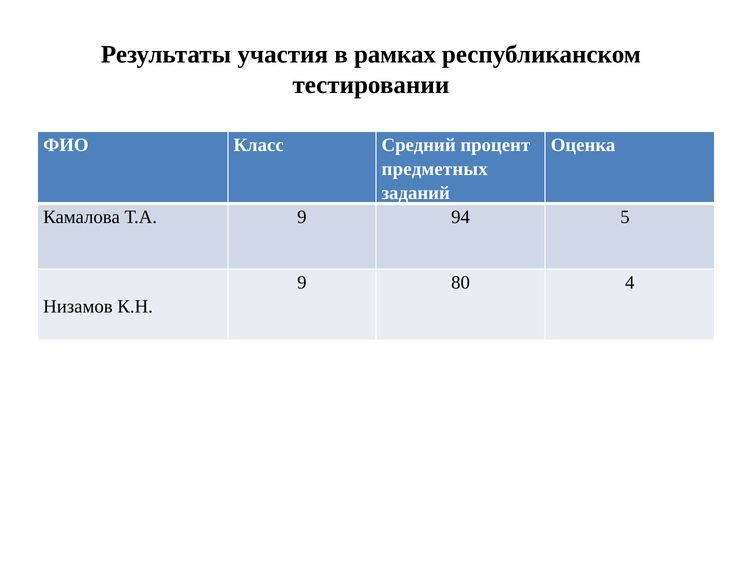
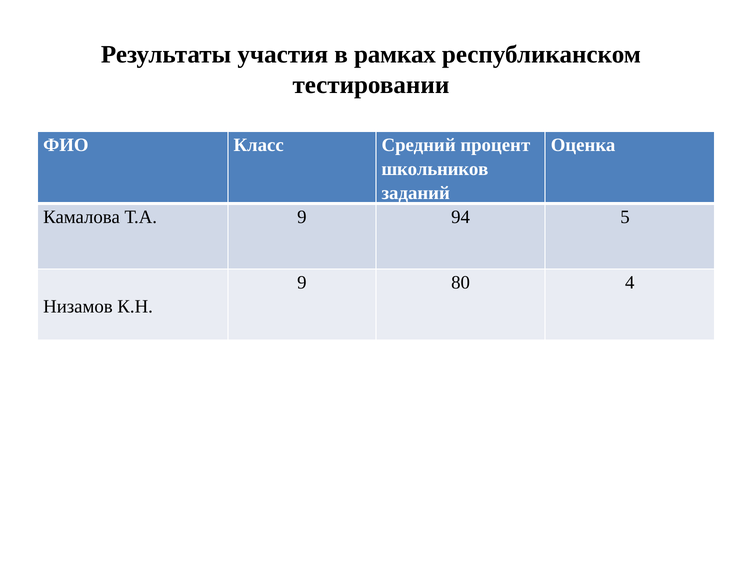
предметных: предметных -> школьников
